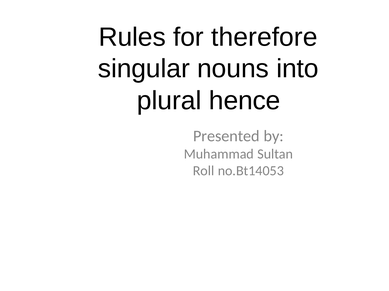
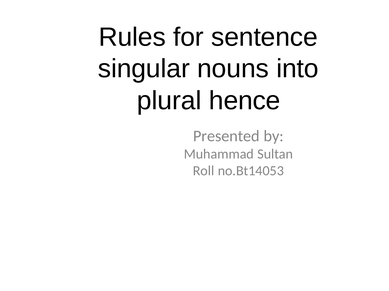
therefore: therefore -> sentence
